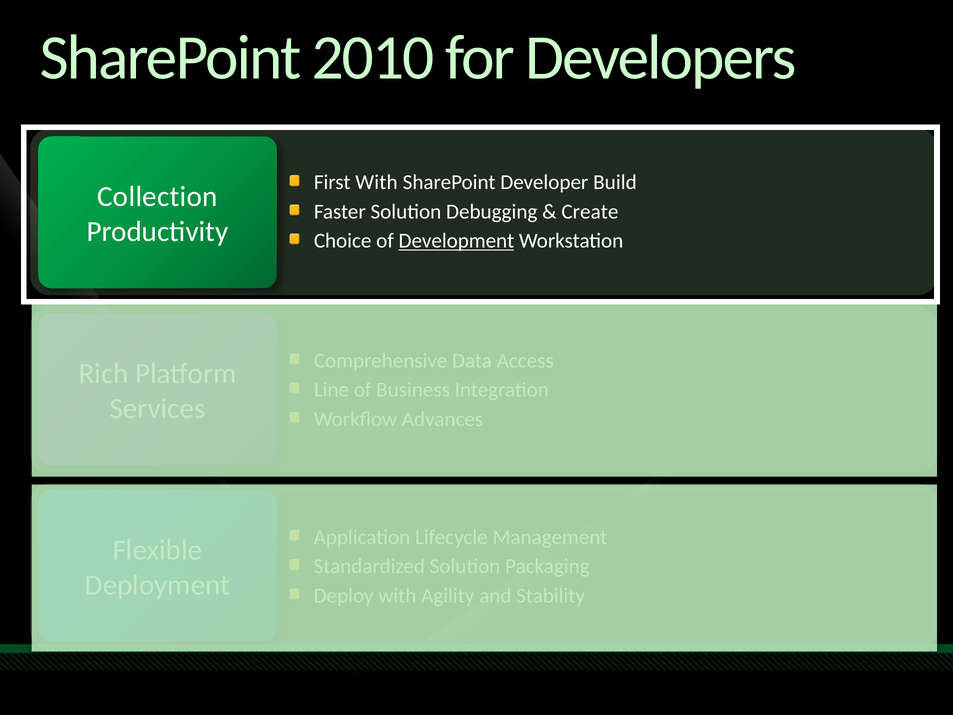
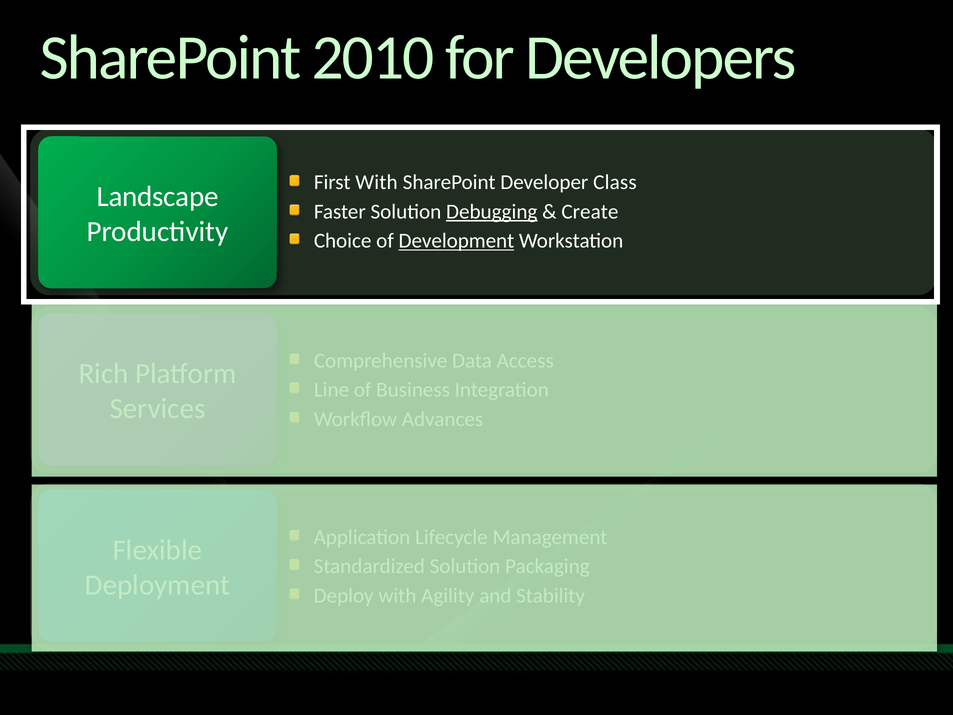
Build: Build -> Class
Collection: Collection -> Landscape
Debugging underline: none -> present
